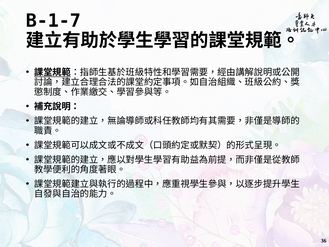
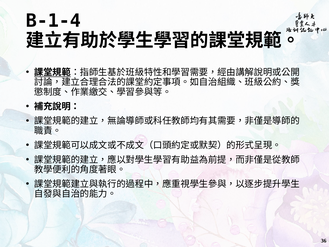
B-1-7: B-1-7 -> B-1-4
